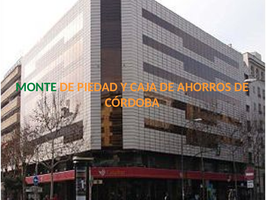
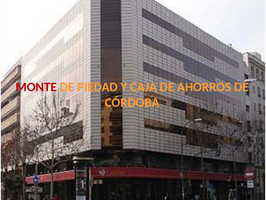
MONTE colour: green -> red
